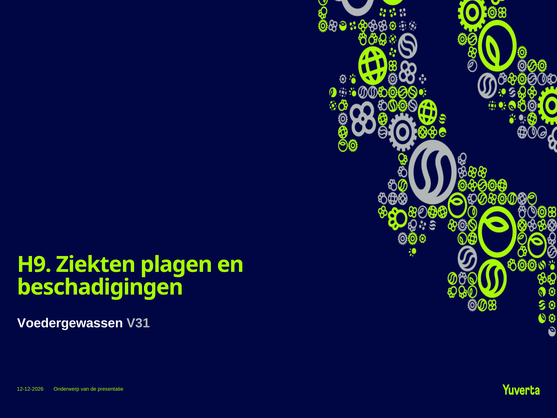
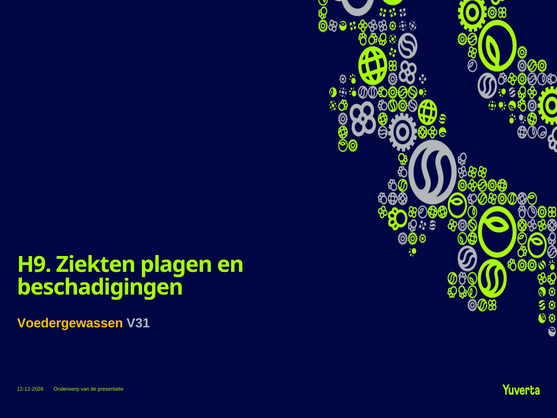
Voedergewassen colour: white -> yellow
